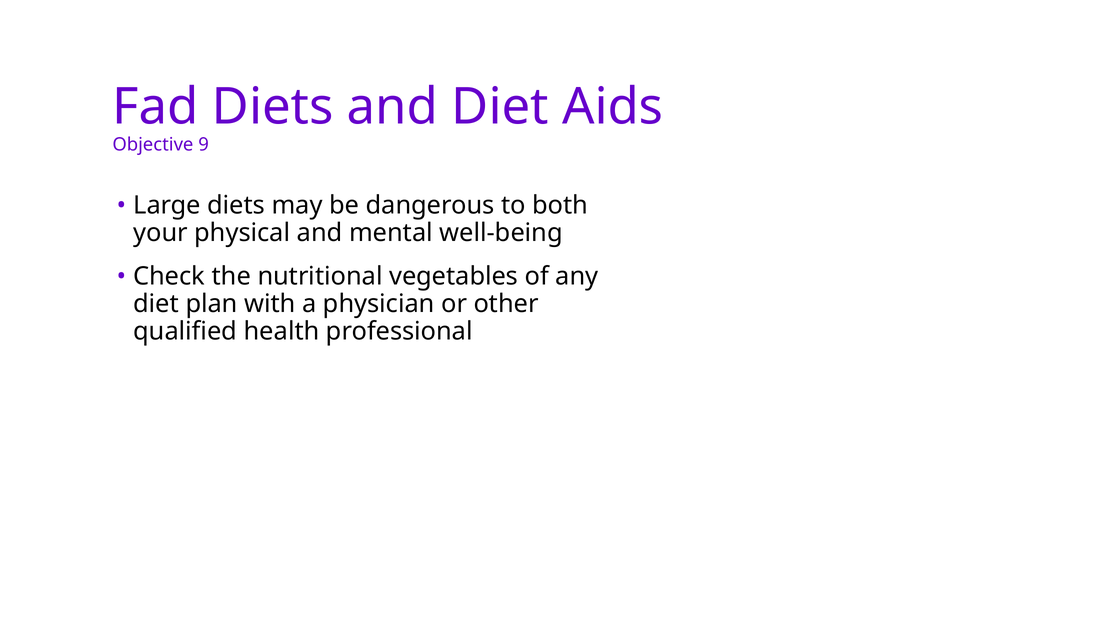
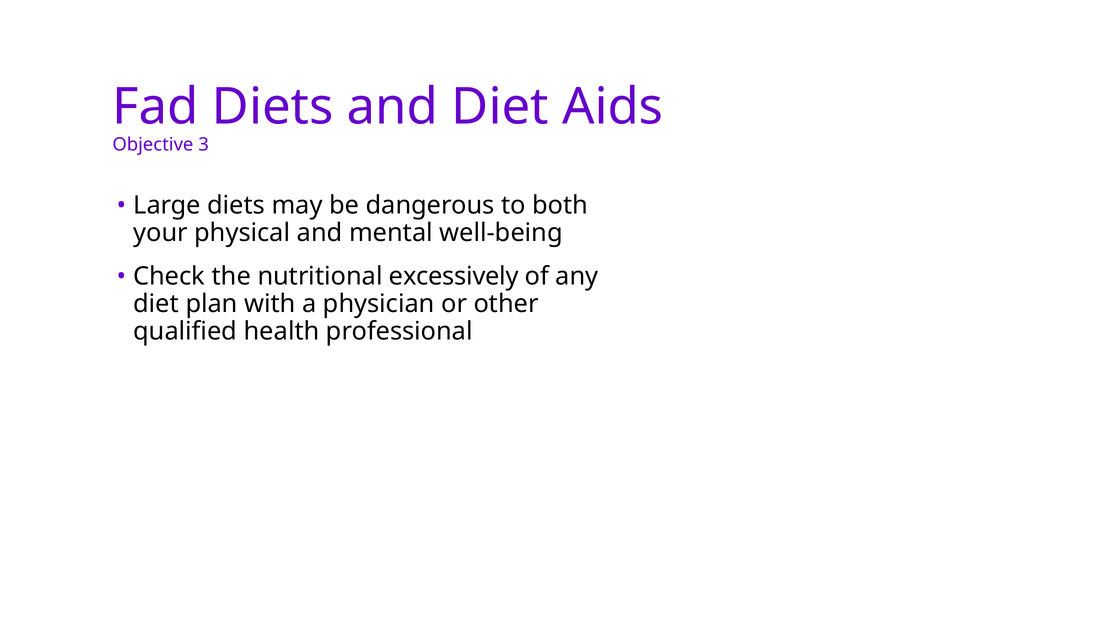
9: 9 -> 3
vegetables: vegetables -> excessively
